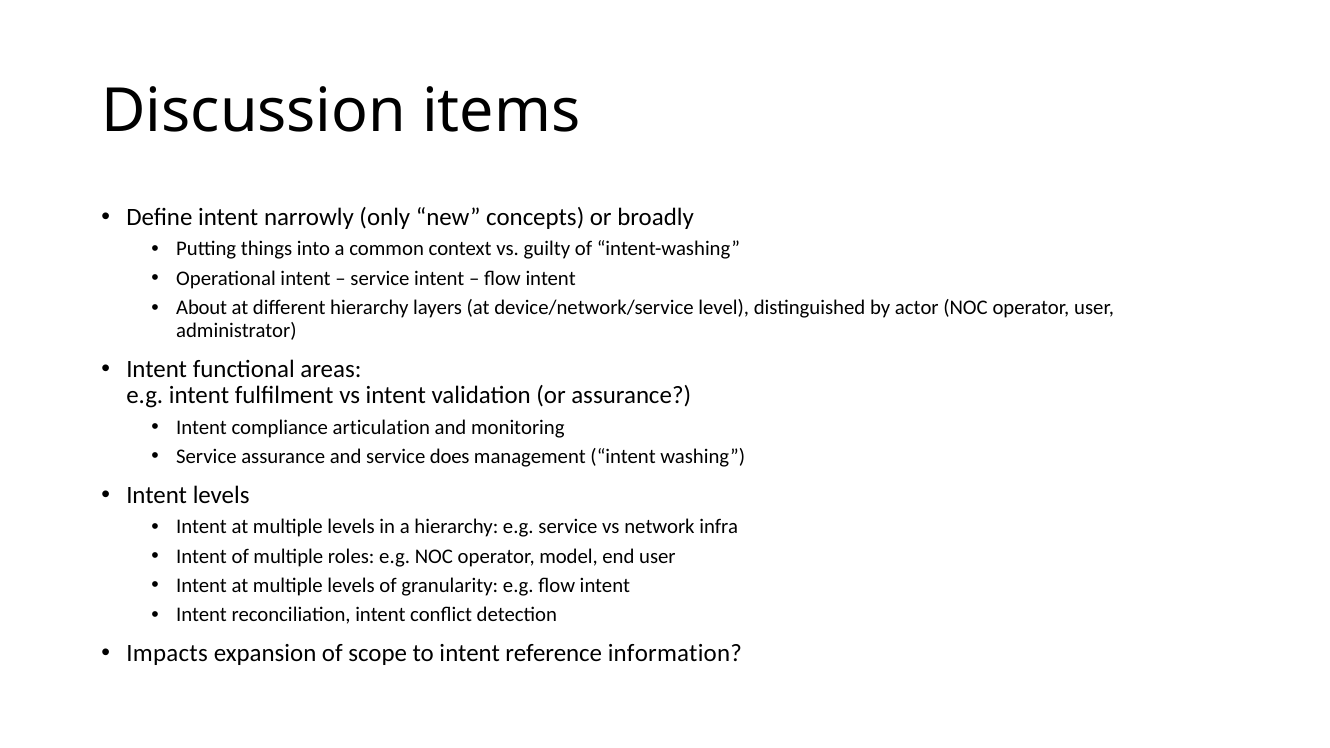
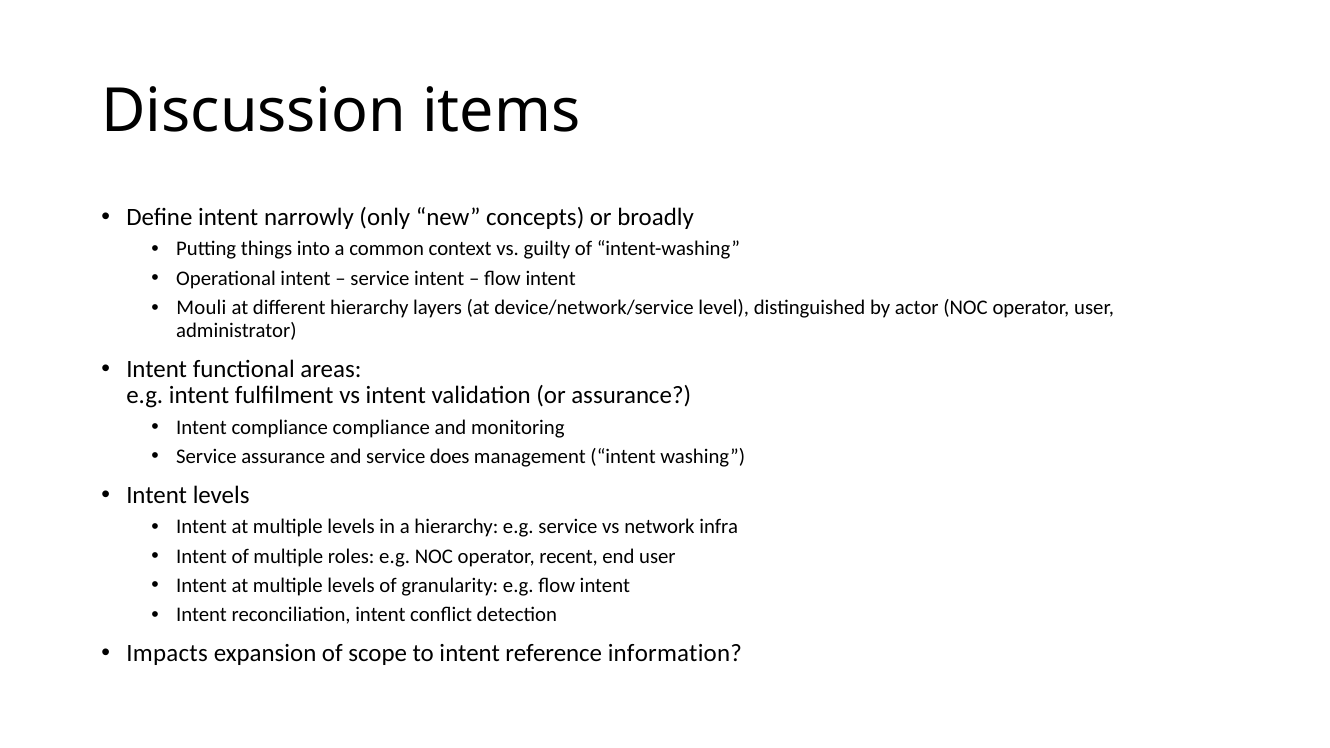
About: About -> Mouli
compliance articulation: articulation -> compliance
model: model -> recent
